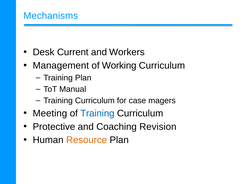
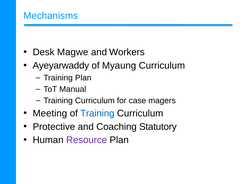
Current: Current -> Magwe
Management: Management -> Ayeyarwaddy
Working: Working -> Myaung
Revision: Revision -> Statutory
Resource colour: orange -> purple
